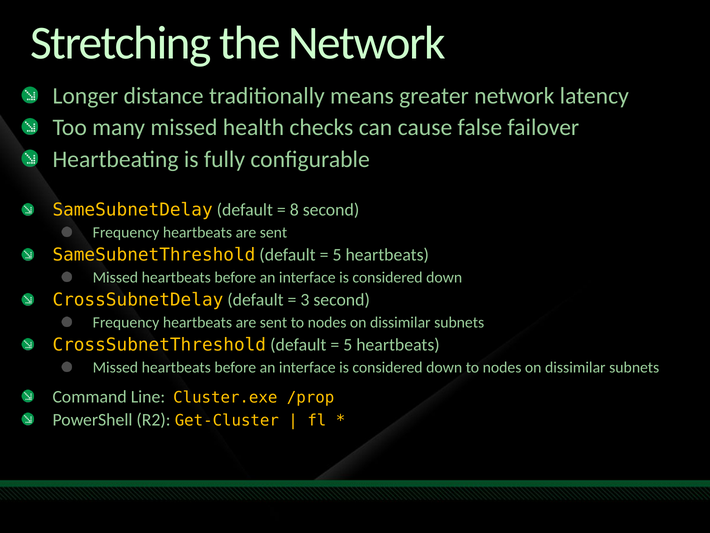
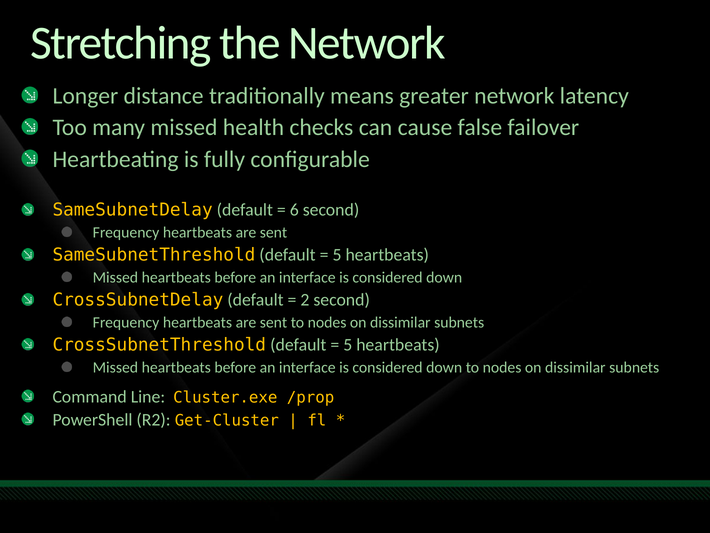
8: 8 -> 6
3: 3 -> 2
